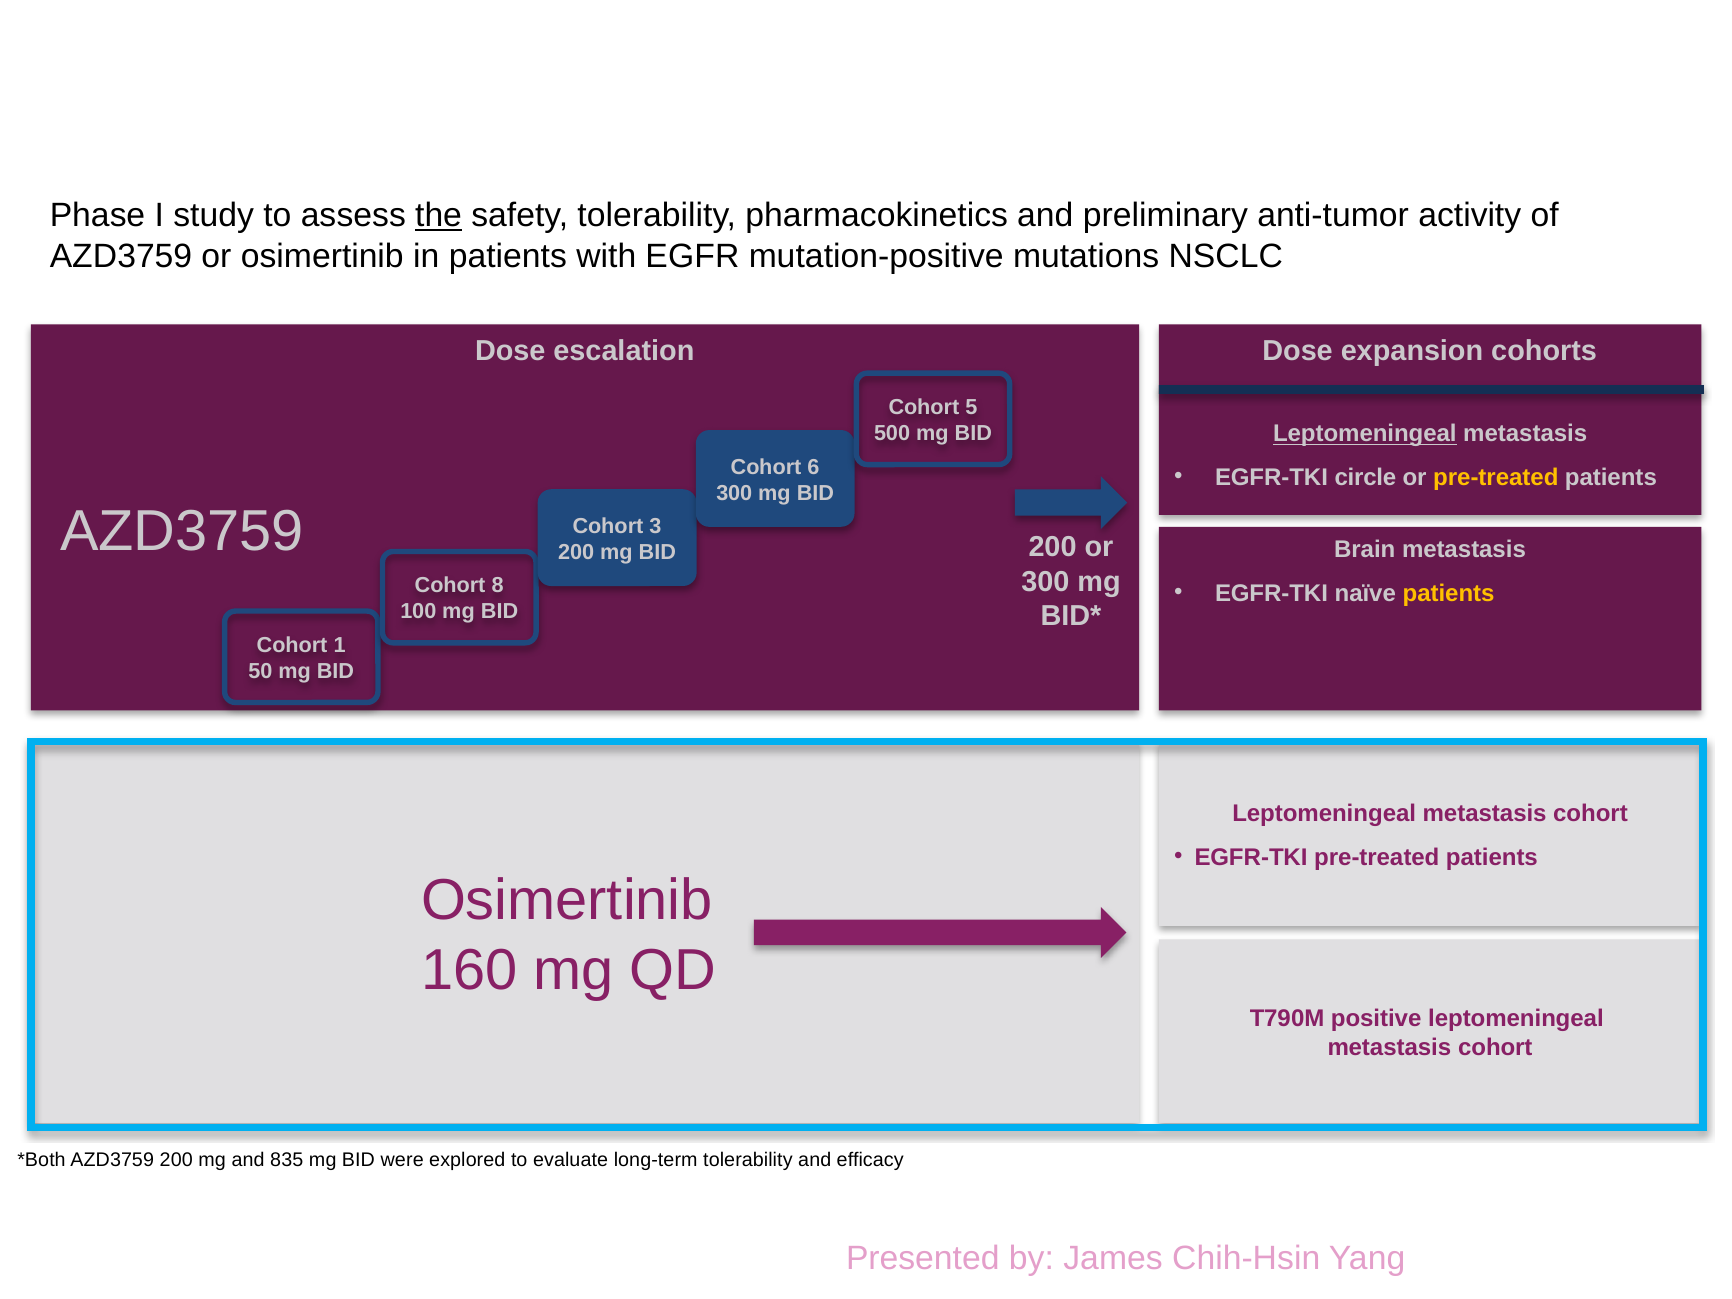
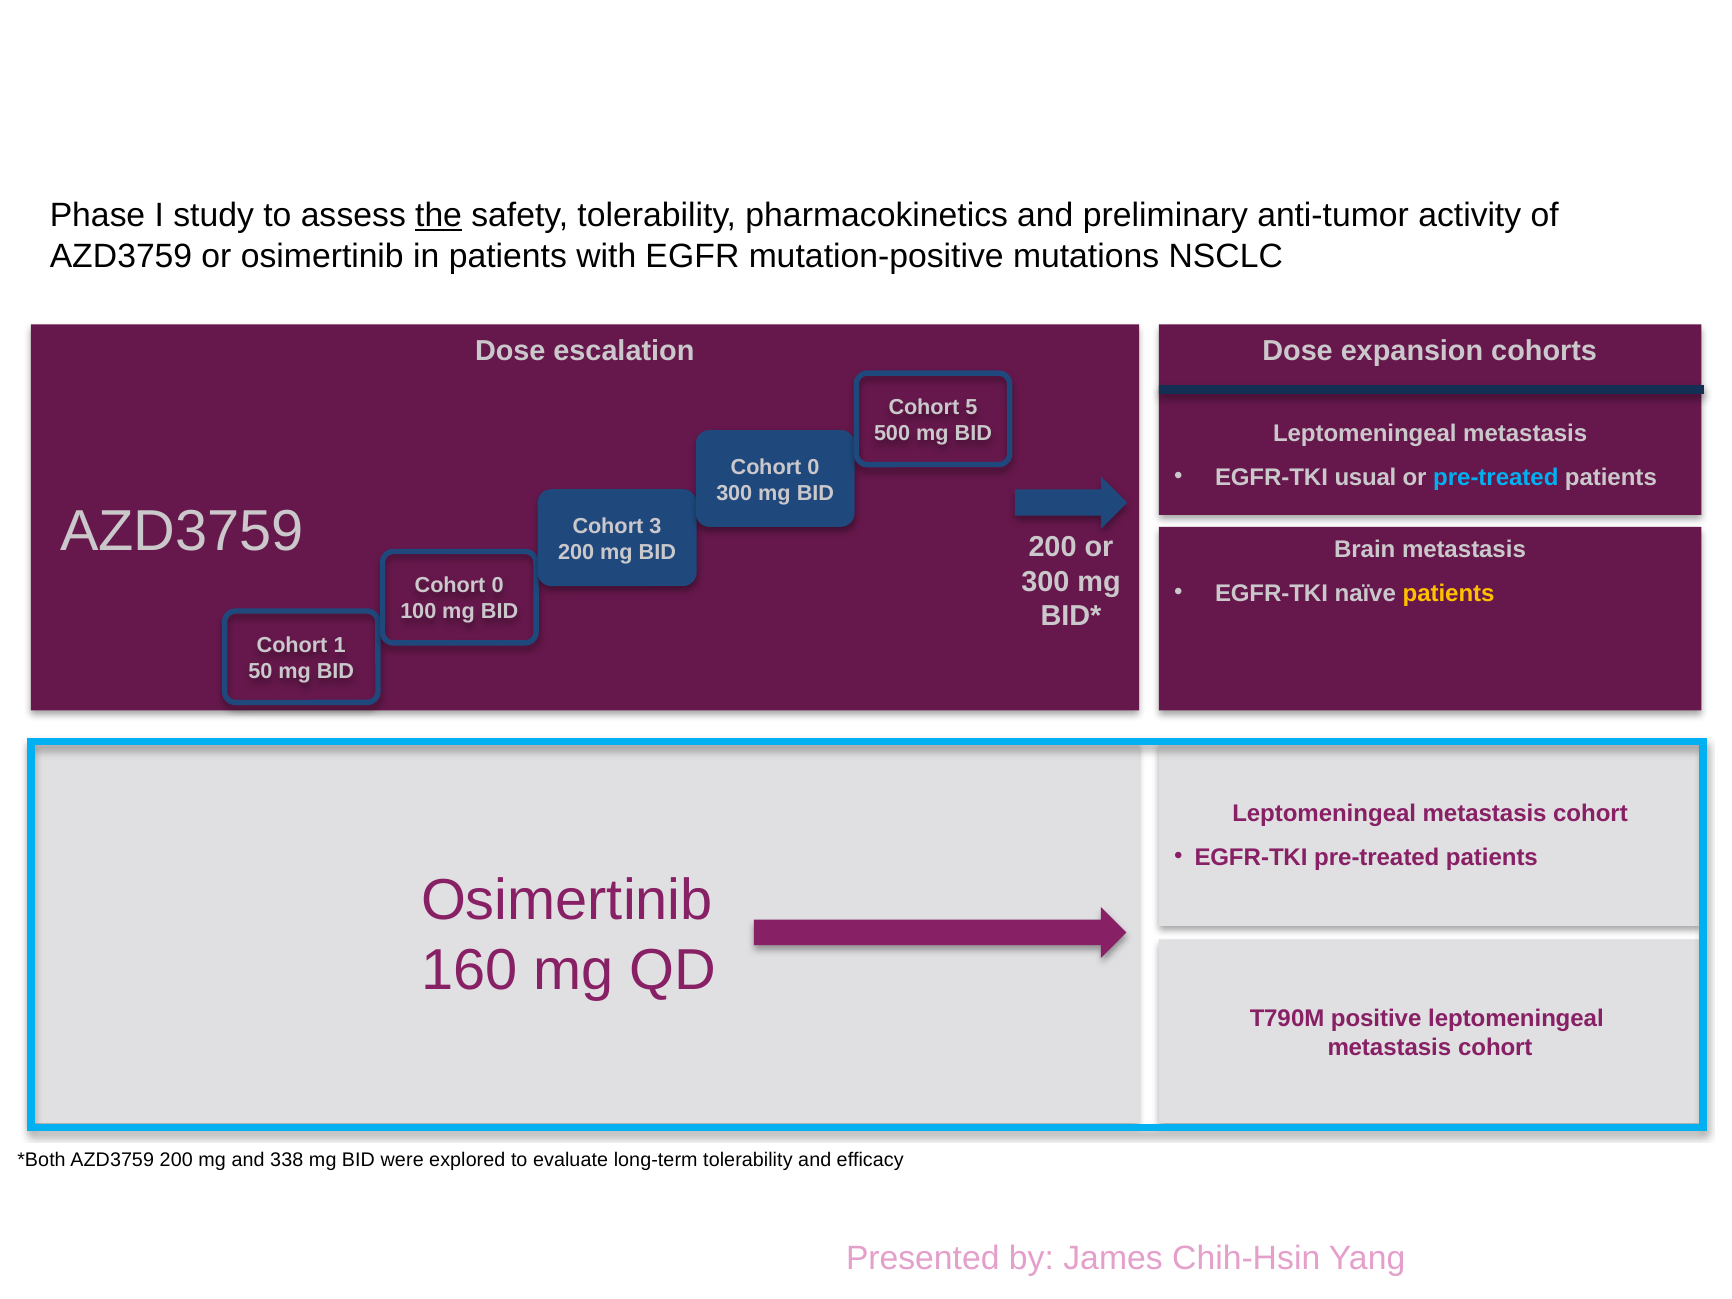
Leptomeningeal at (1365, 434) underline: present -> none
6 at (813, 467): 6 -> 0
circle: circle -> usual
pre-treated at (1496, 477) colour: yellow -> light blue
8 at (498, 586): 8 -> 0
835: 835 -> 338
